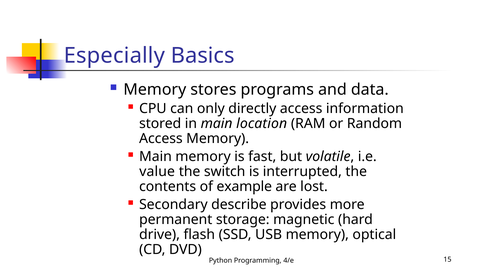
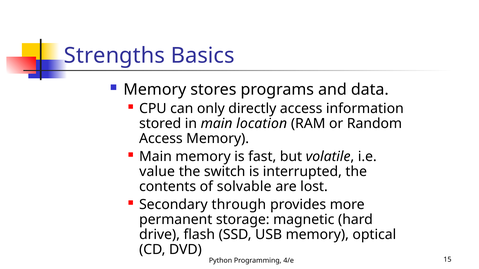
Especially: Especially -> Strengths
example: example -> solvable
describe: describe -> through
